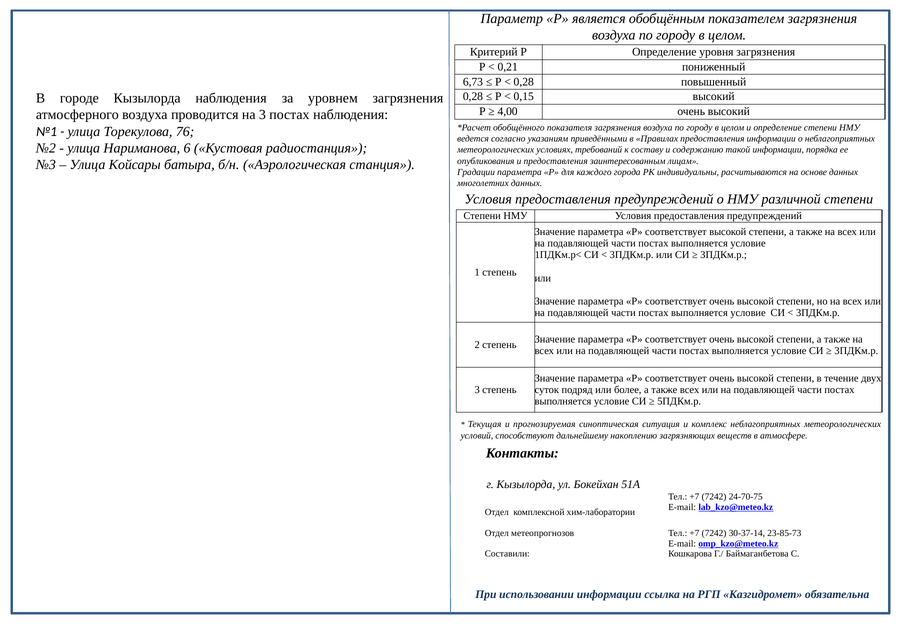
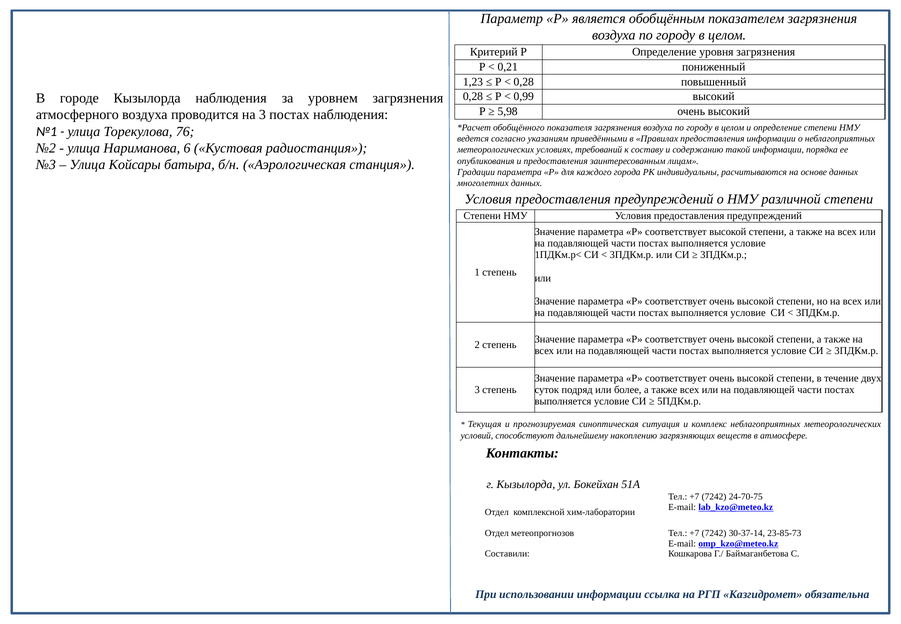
6,73: 6,73 -> 1,23
0,15: 0,15 -> 0,99
4,00: 4,00 -> 5,98
